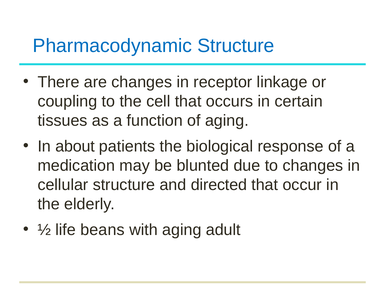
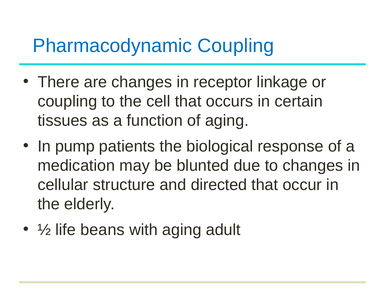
Pharmacodynamic Structure: Structure -> Coupling
about: about -> pump
